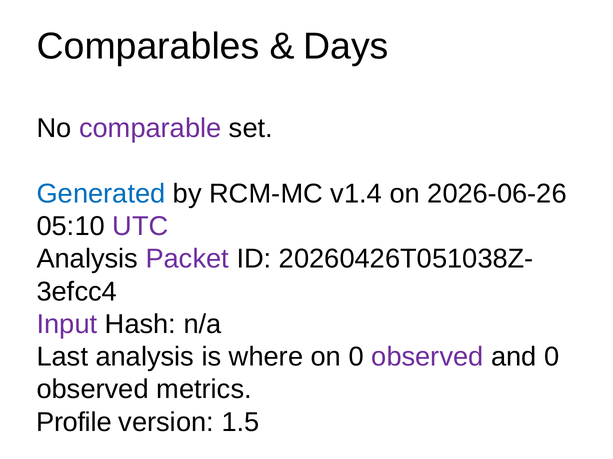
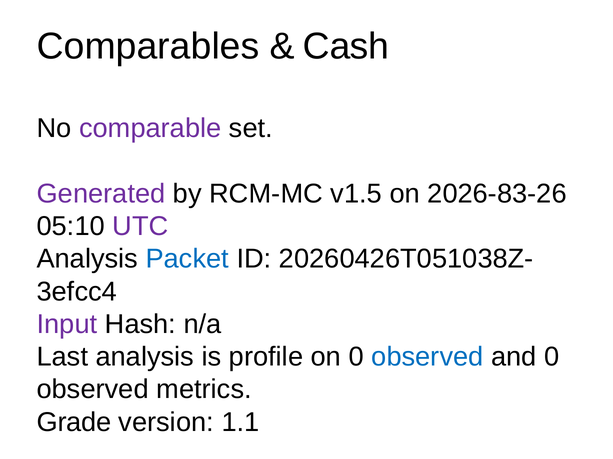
Days: Days -> Cash
Generated colour: blue -> purple
v1.4: v1.4 -> v1.5
2026-06-26: 2026-06-26 -> 2026-83-26
Packet colour: purple -> blue
where: where -> profile
observed at (427, 357) colour: purple -> blue
Profile: Profile -> Grade
1.5: 1.5 -> 1.1
